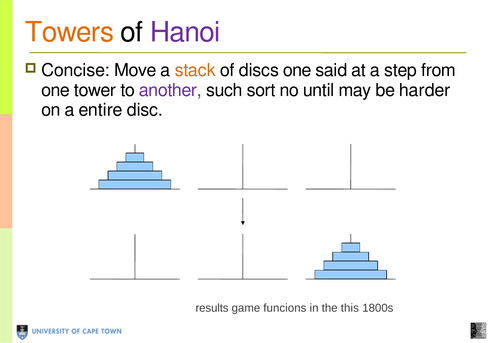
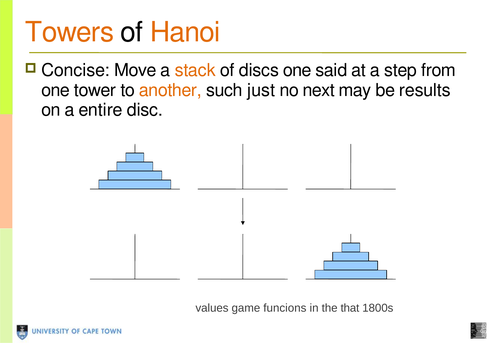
Hanoi colour: purple -> orange
another colour: purple -> orange
sort: sort -> just
until: until -> next
harder: harder -> results
results: results -> values
this: this -> that
